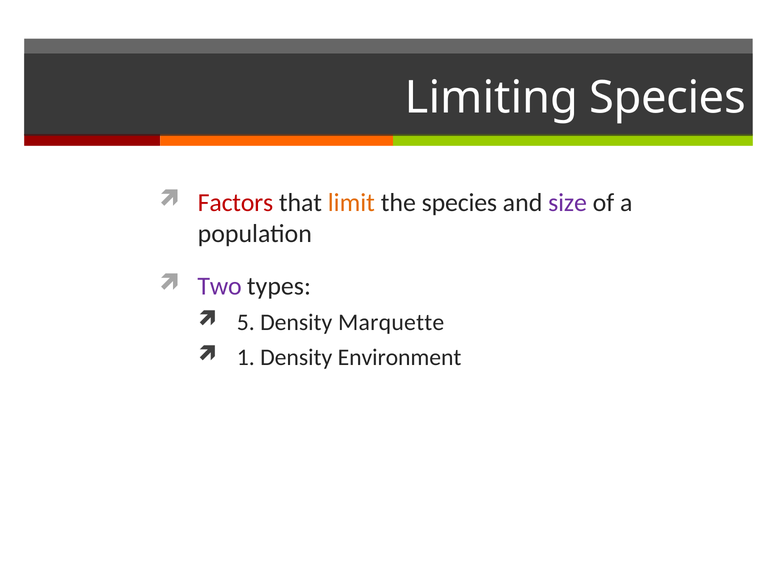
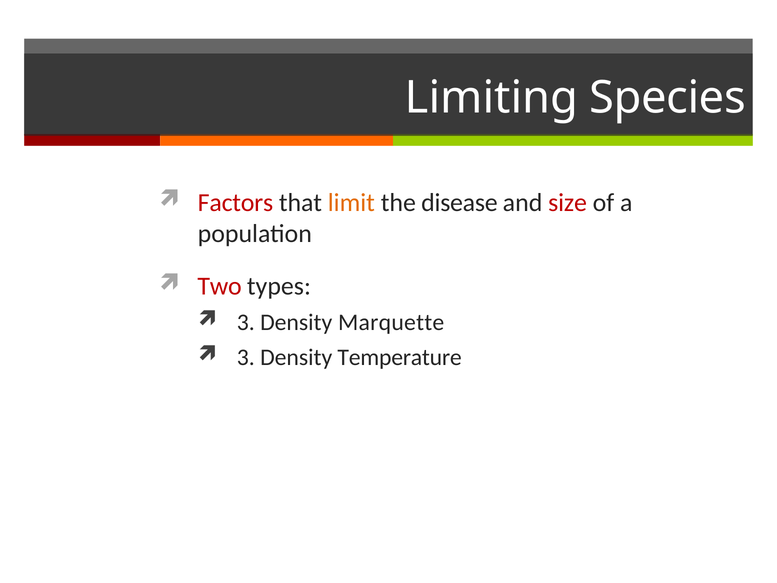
the species: species -> disease
size colour: purple -> red
Two colour: purple -> red
5 at (246, 322): 5 -> 3
1 at (246, 357): 1 -> 3
Environment: Environment -> Temperature
